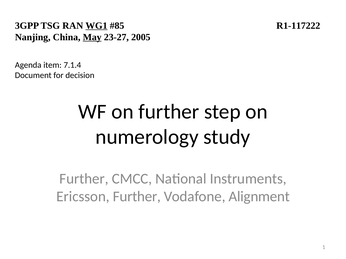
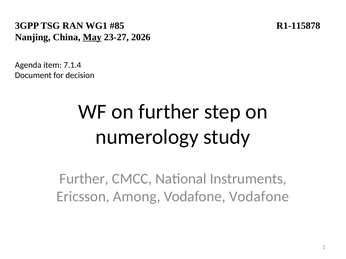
WG1 underline: present -> none
R1-117222: R1-117222 -> R1-115878
2005: 2005 -> 2026
Ericsson Further: Further -> Among
Vodafone Alignment: Alignment -> Vodafone
